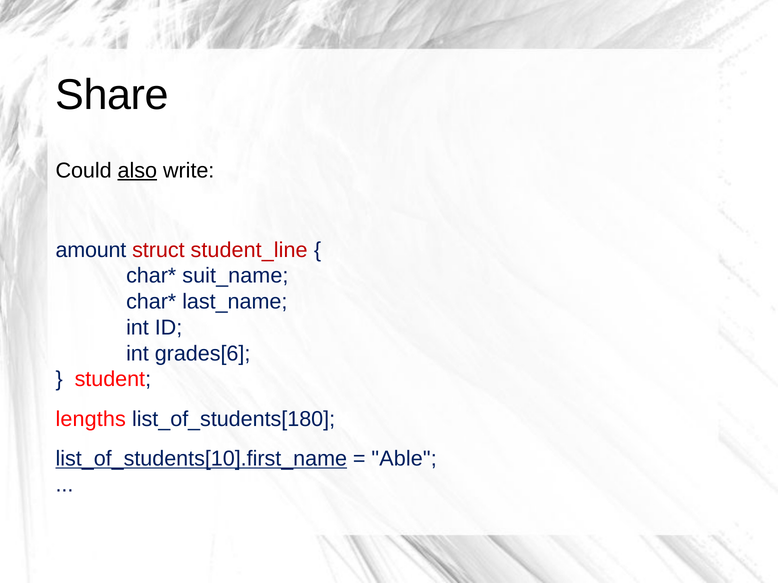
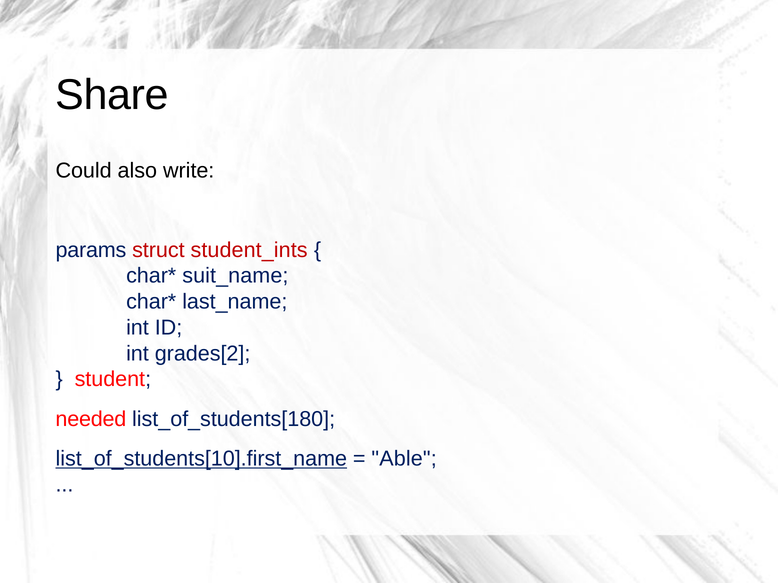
also underline: present -> none
amount: amount -> params
student_line: student_line -> student_ints
grades[6: grades[6 -> grades[2
lengths: lengths -> needed
